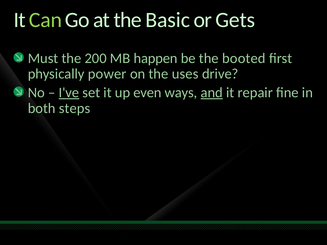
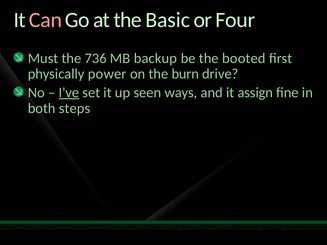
Can colour: light green -> pink
Gets: Gets -> Four
200: 200 -> 736
happen: happen -> backup
uses: uses -> burn
even: even -> seen
and underline: present -> none
repair: repair -> assign
